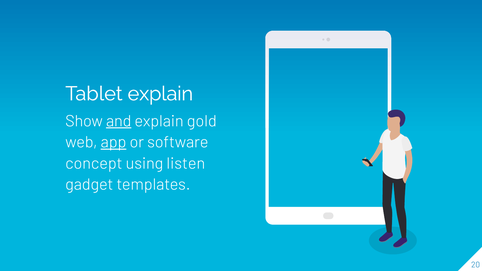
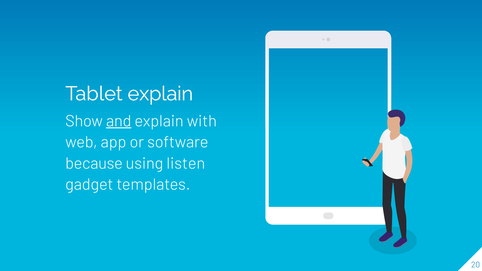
gold: gold -> with
app underline: present -> none
concept: concept -> because
